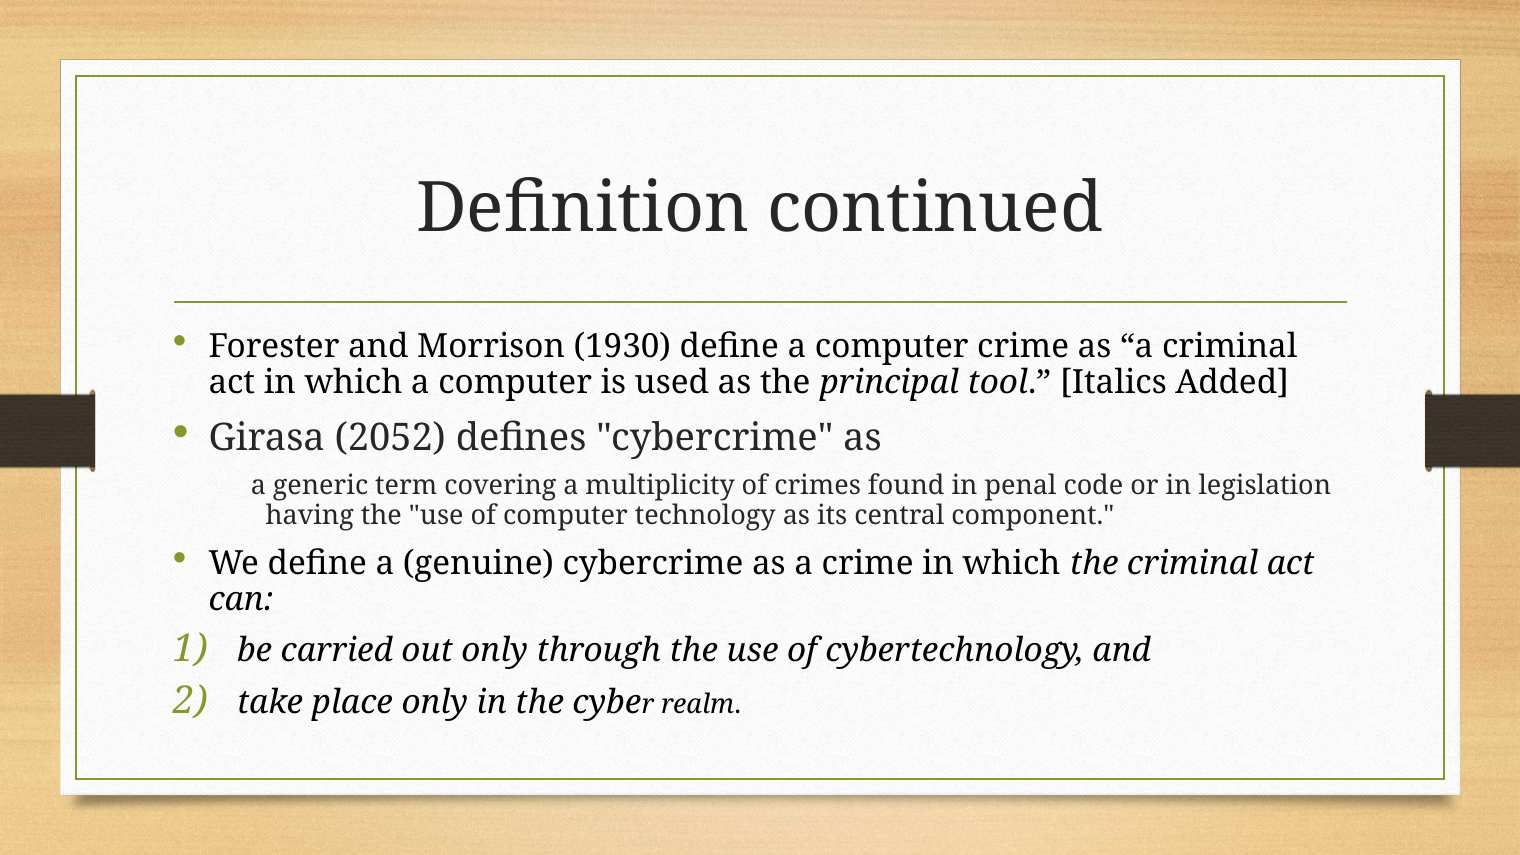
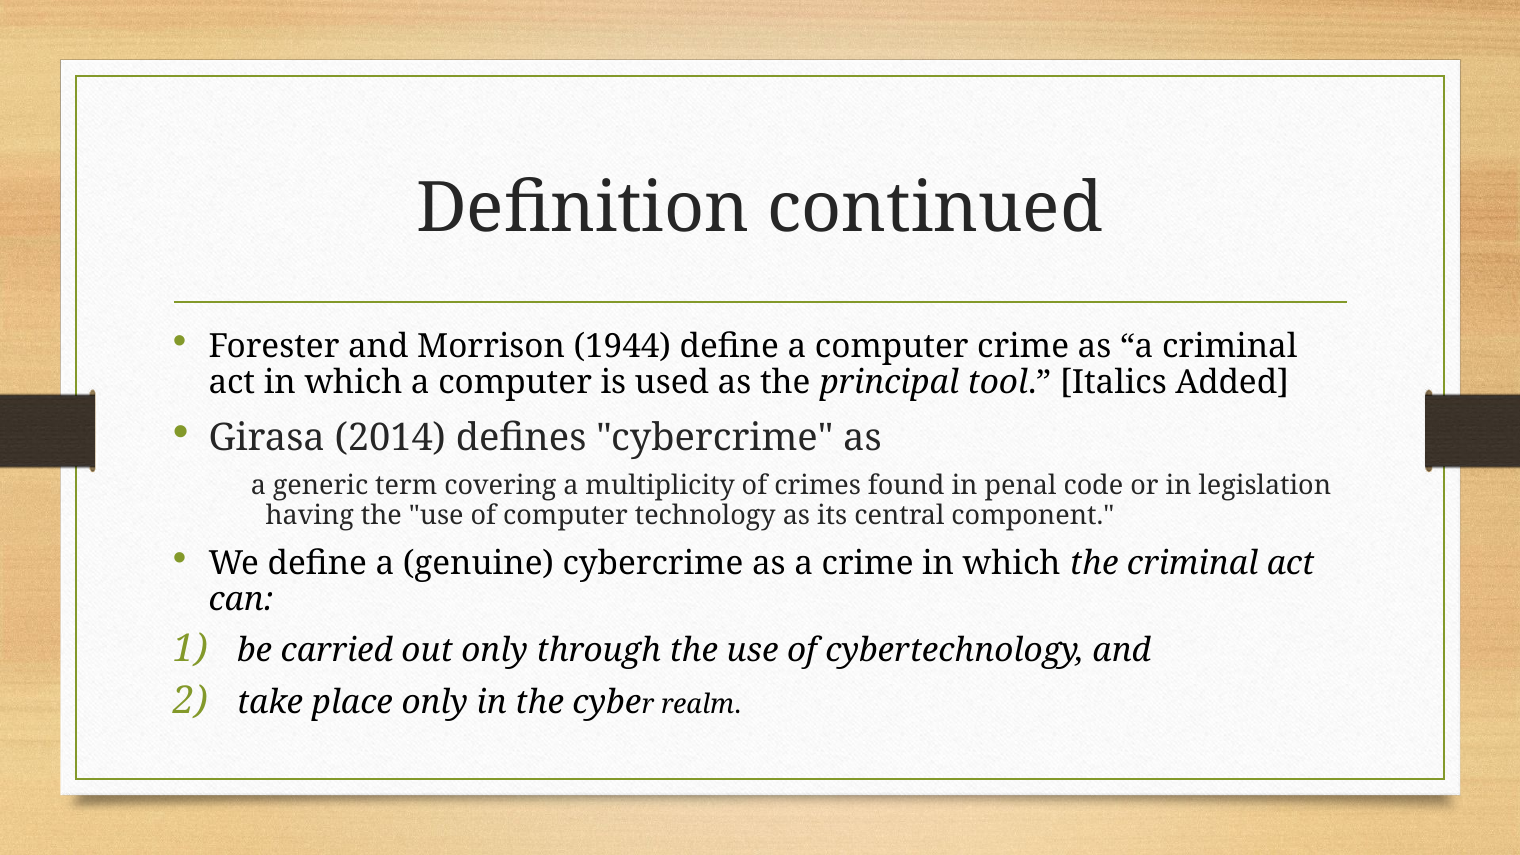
1930: 1930 -> 1944
2052: 2052 -> 2014
